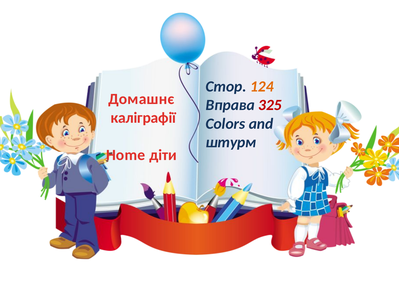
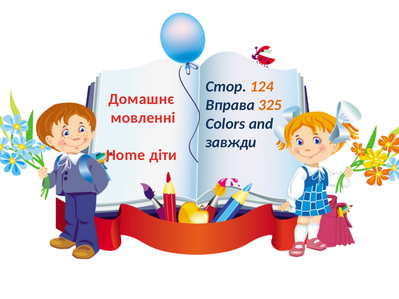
325 colour: red -> orange
каліграфії: каліграфії -> мовленні
штурм: штурм -> завжди
